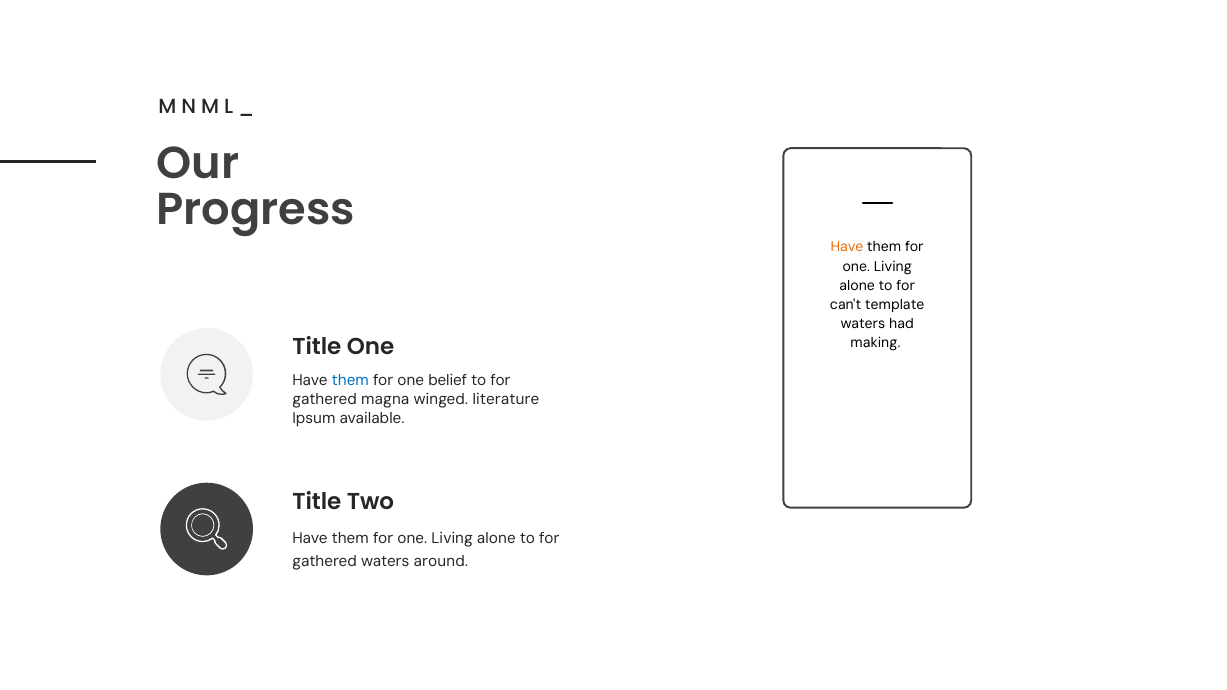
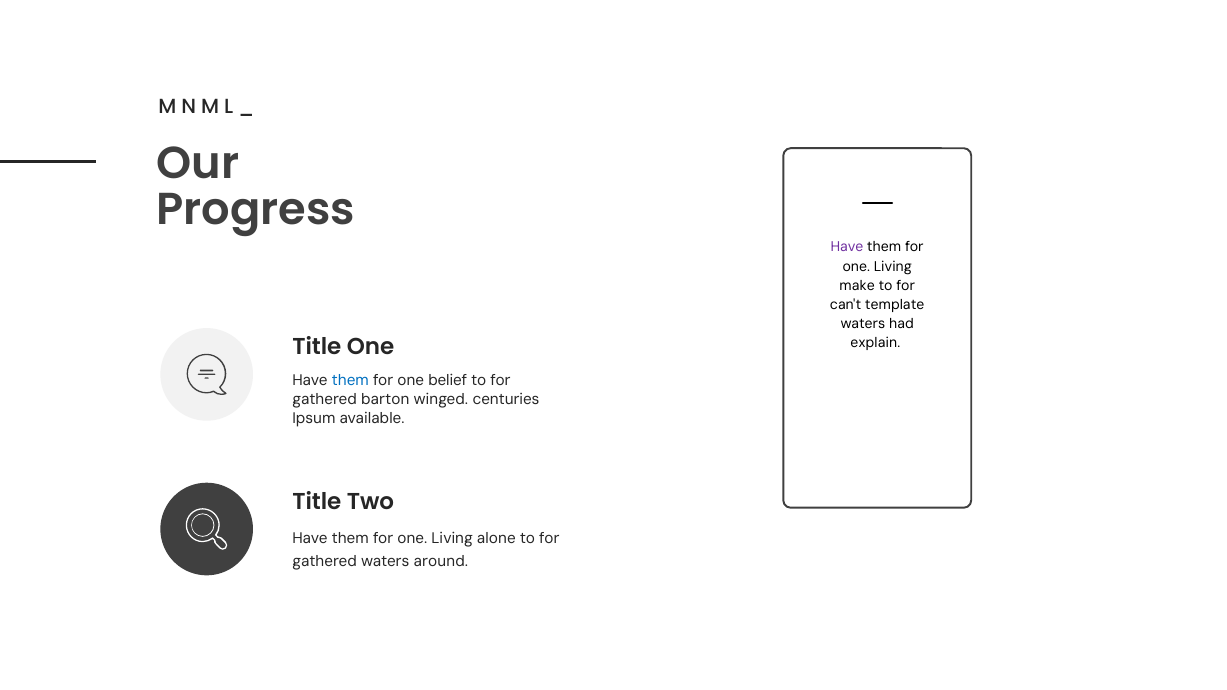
Have at (847, 247) colour: orange -> purple
alone at (857, 286): alone -> make
making: making -> explain
magna: magna -> barton
literature: literature -> centuries
